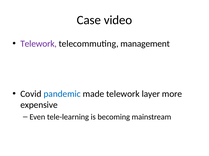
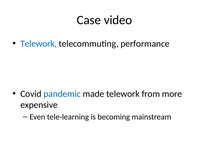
Telework at (39, 44) colour: purple -> blue
management: management -> performance
layer: layer -> from
